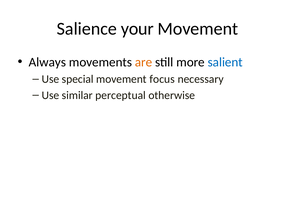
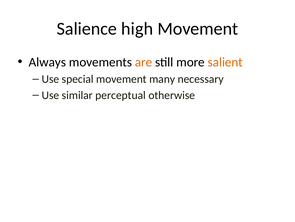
your: your -> high
salient colour: blue -> orange
focus: focus -> many
